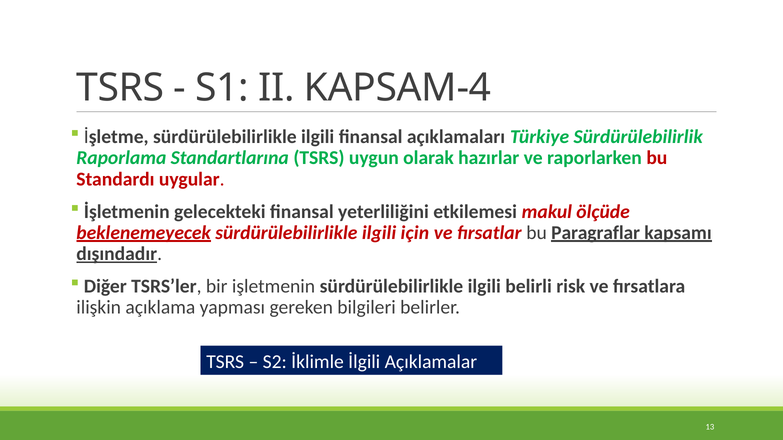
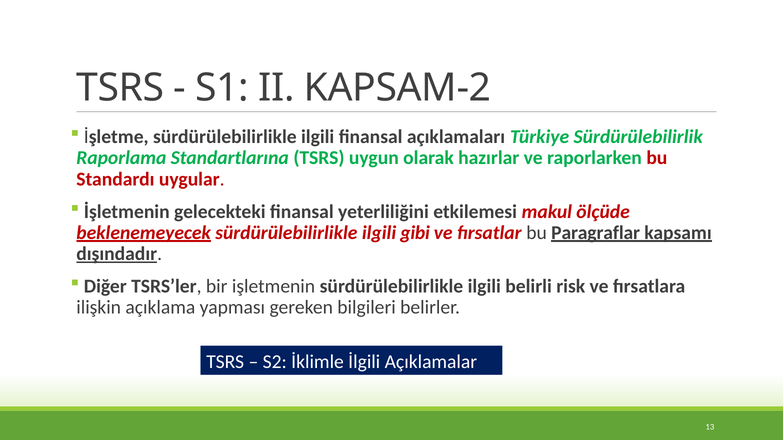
KAPSAM-4: KAPSAM-4 -> KAPSAM-2
için: için -> gibi
